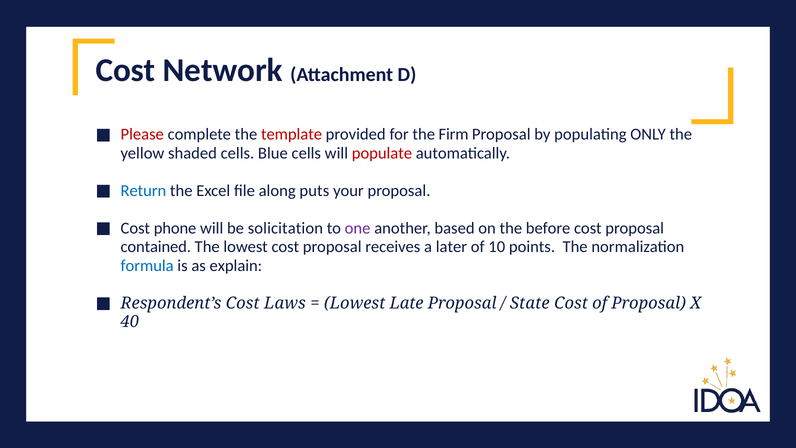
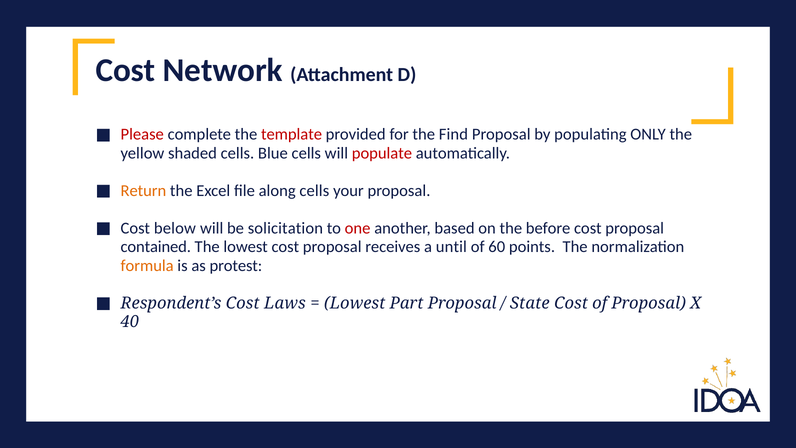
Firm: Firm -> Find
Return colour: blue -> orange
along puts: puts -> cells
phone: phone -> below
one colour: purple -> red
later: later -> until
10: 10 -> 60
formula colour: blue -> orange
explain: explain -> protest
Late: Late -> Part
